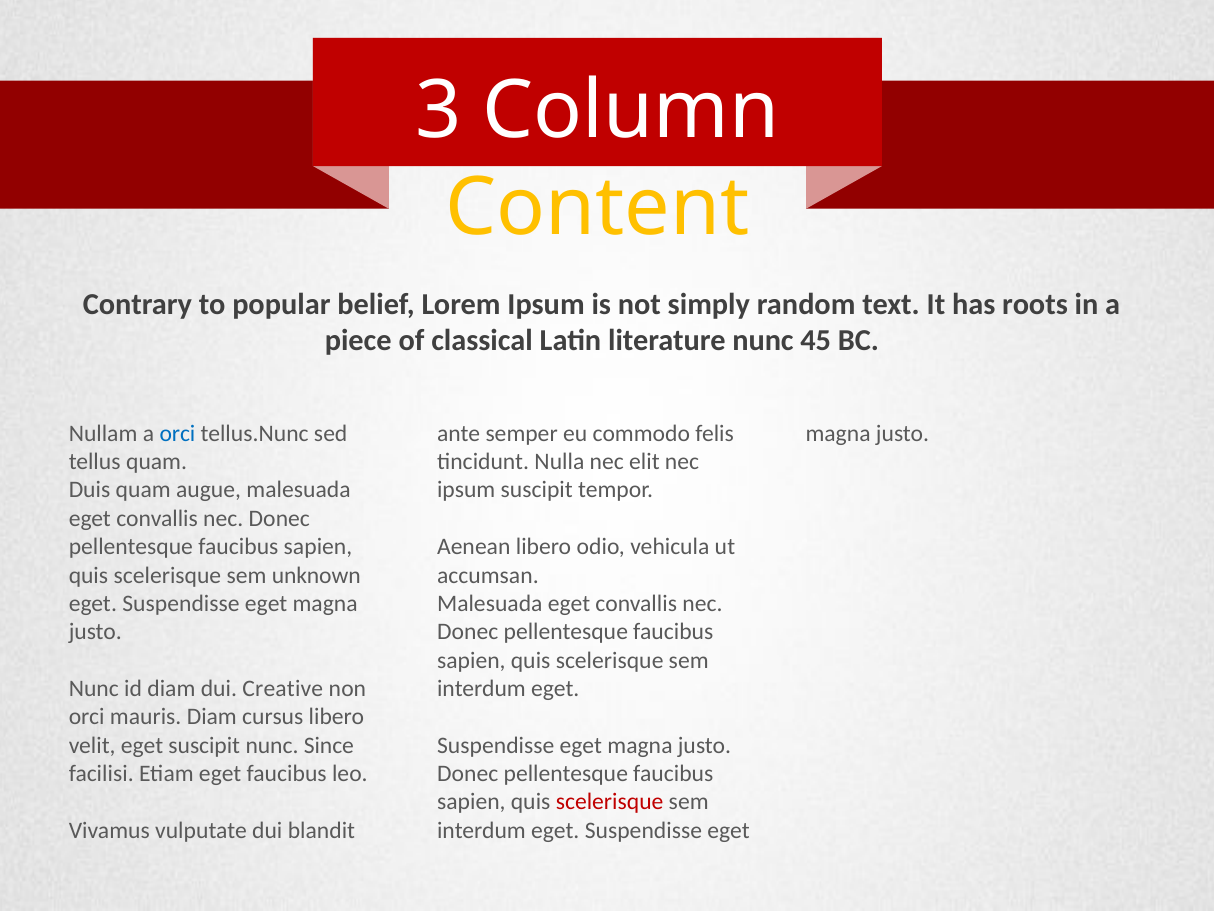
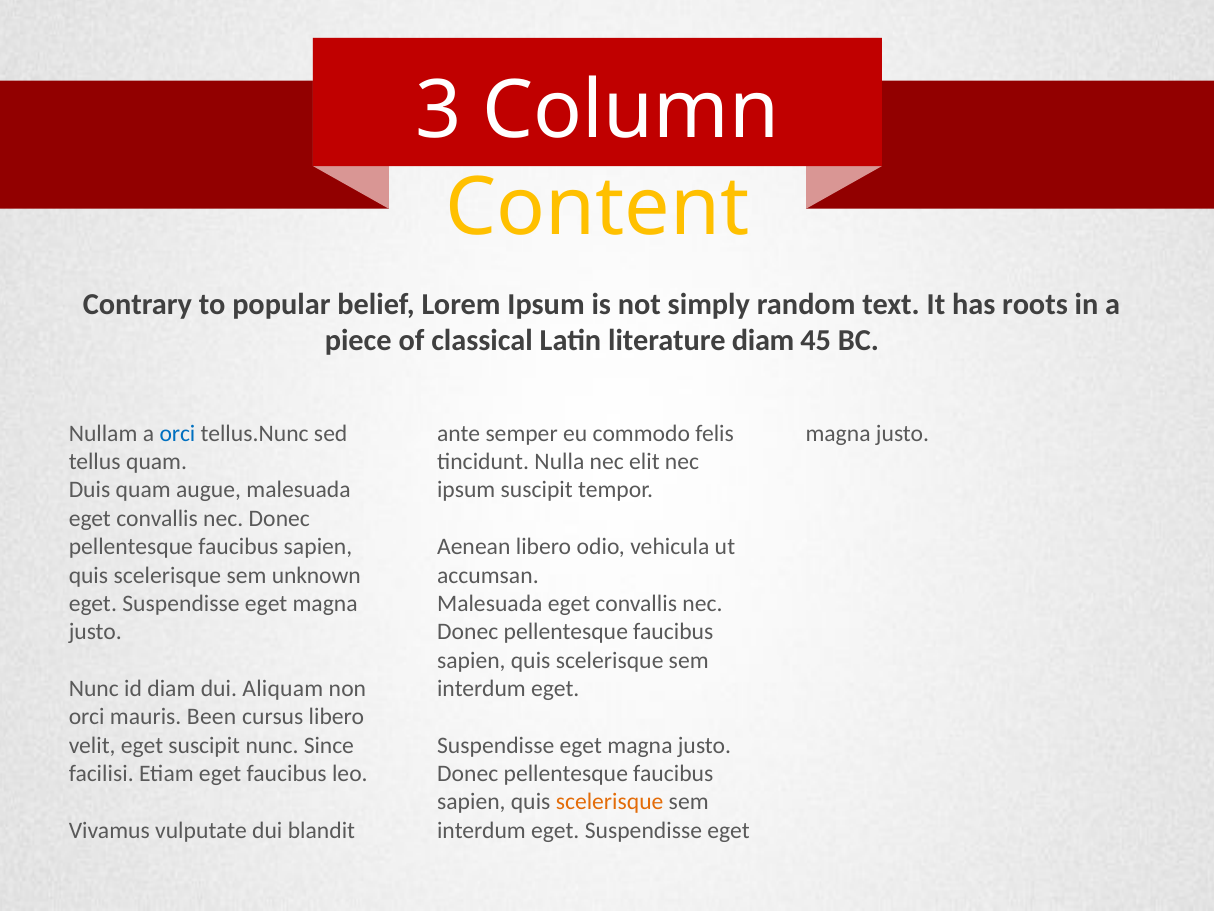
literature nunc: nunc -> diam
Creative: Creative -> Aliquam
mauris Diam: Diam -> Been
scelerisque at (610, 802) colour: red -> orange
